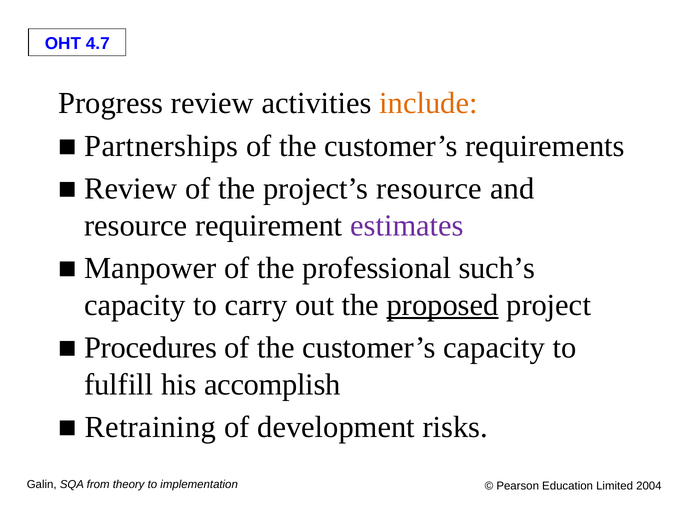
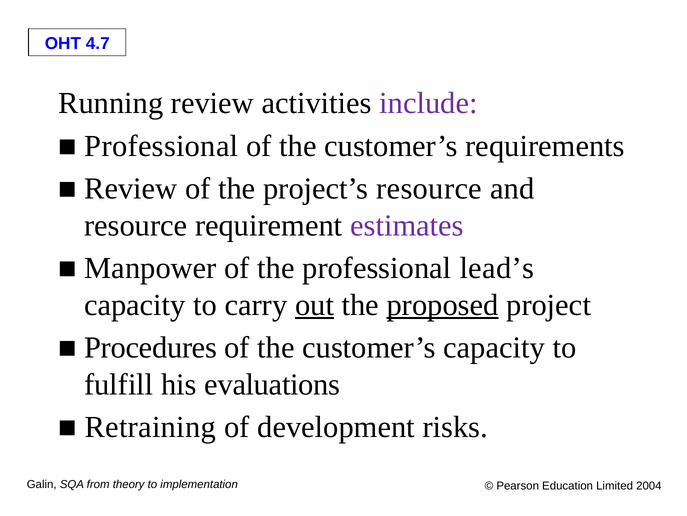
Progress: Progress -> Running
include colour: orange -> purple
Partnerships at (161, 146): Partnerships -> Professional
such’s: such’s -> lead’s
out underline: none -> present
accomplish: accomplish -> evaluations
